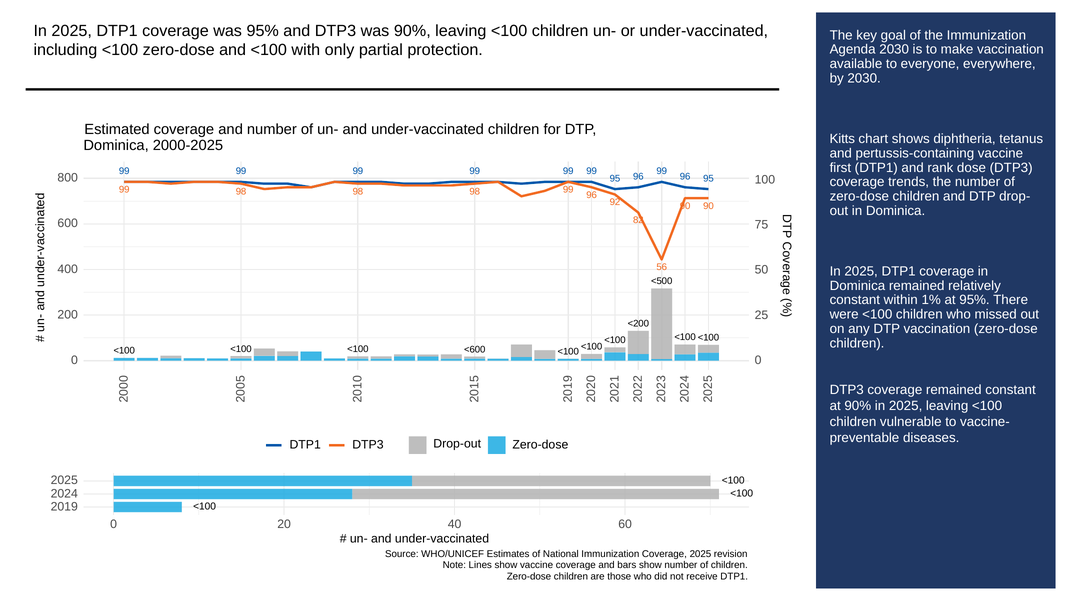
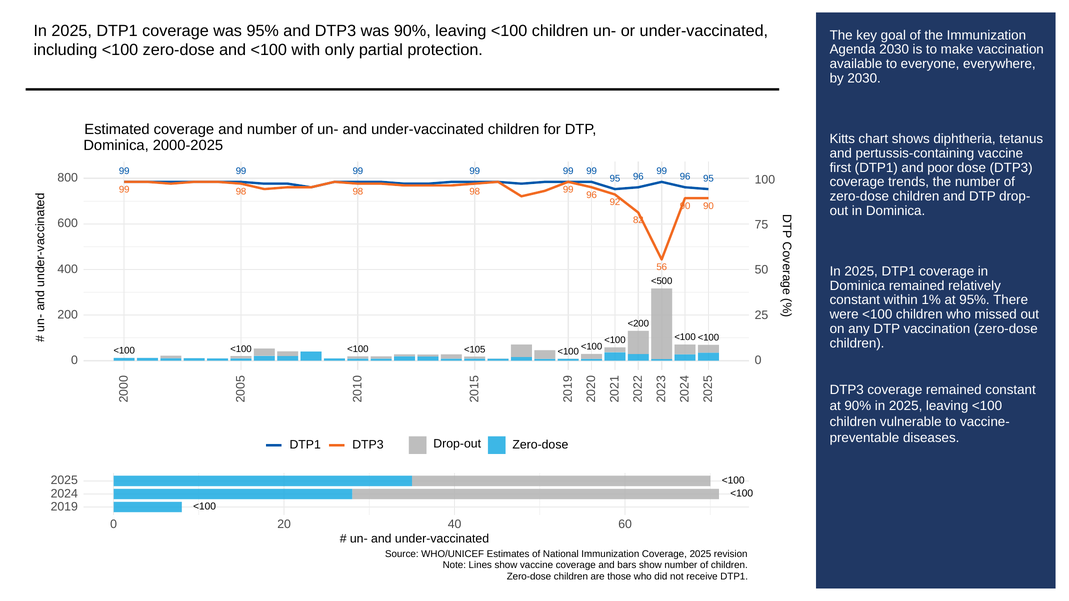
rank: rank -> poor
<600: <600 -> <105
